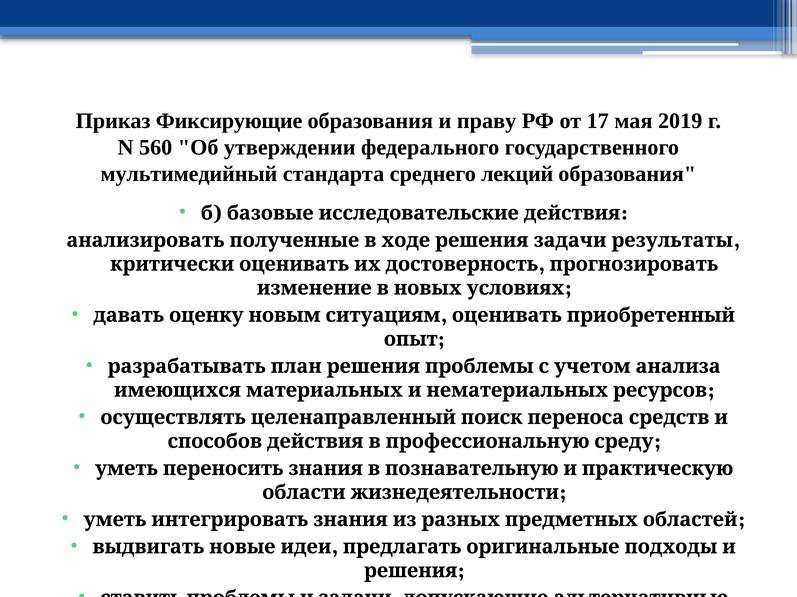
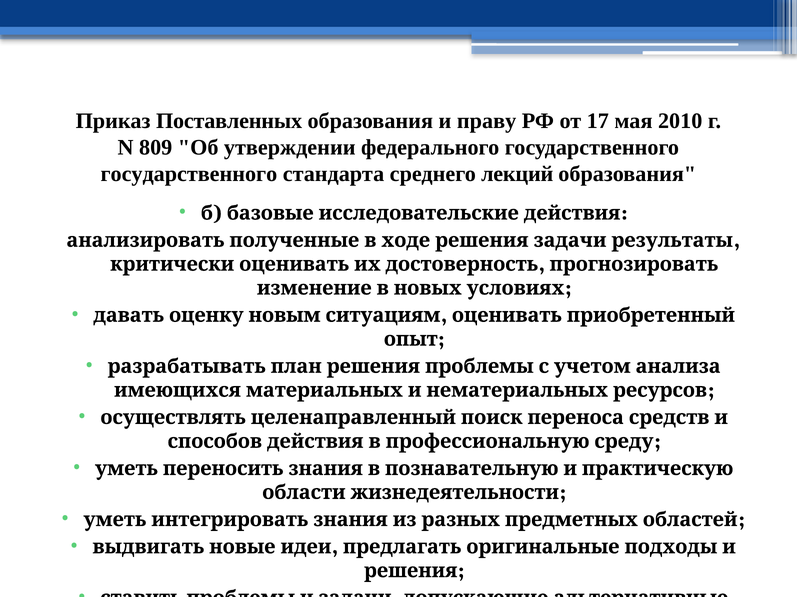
Фиксирующие: Фиксирующие -> Поставленных
2019: 2019 -> 2010
560: 560 -> 809
мультимедийный at (189, 174): мультимедийный -> государственного
